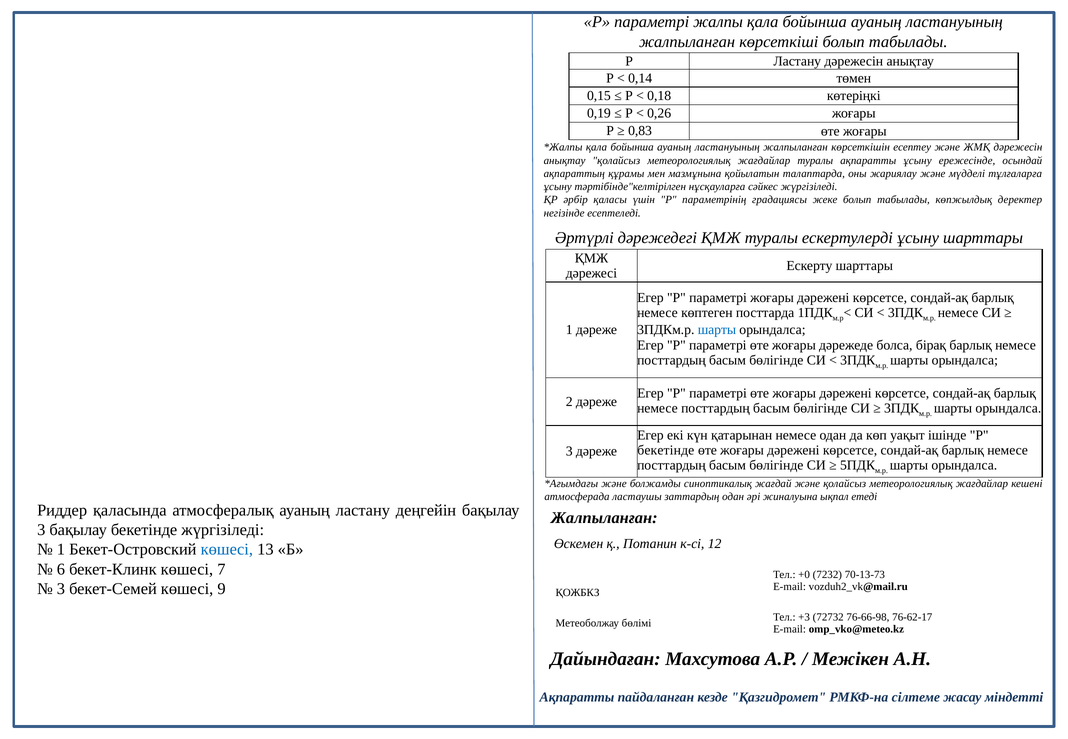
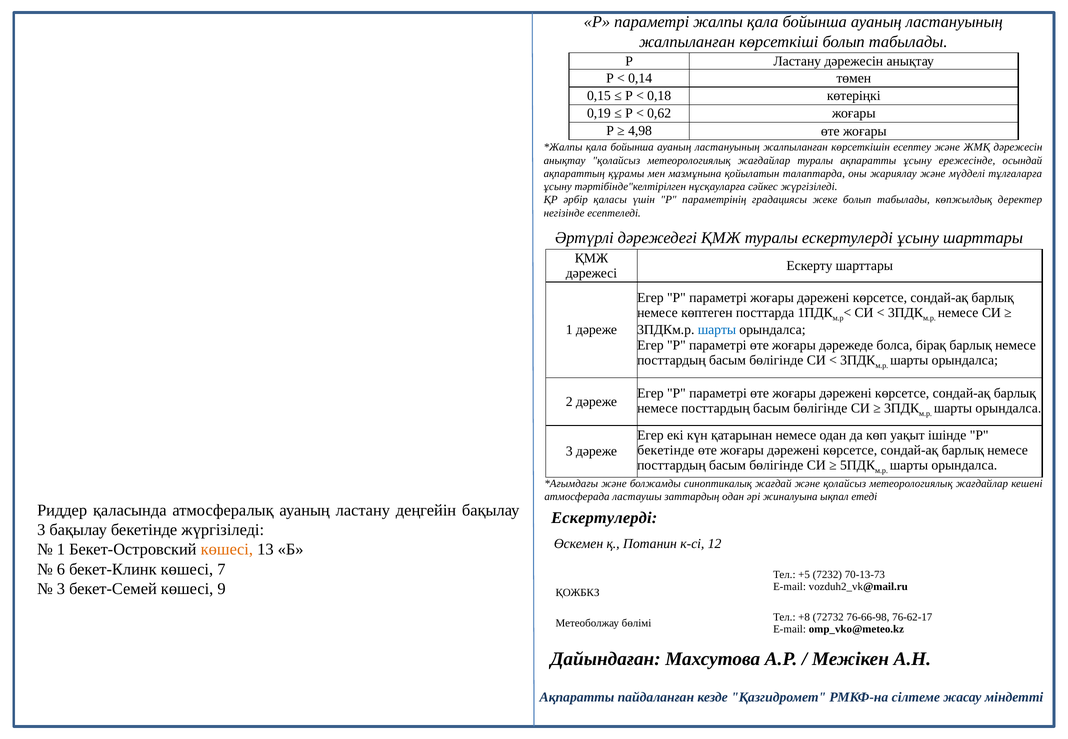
0,26: 0,26 -> 0,62
0,83: 0,83 -> 4,98
Жалпыланған at (604, 518): Жалпыланған -> Ескертулерді
көшесі at (227, 550) colour: blue -> orange
+0: +0 -> +5
+3: +3 -> +8
